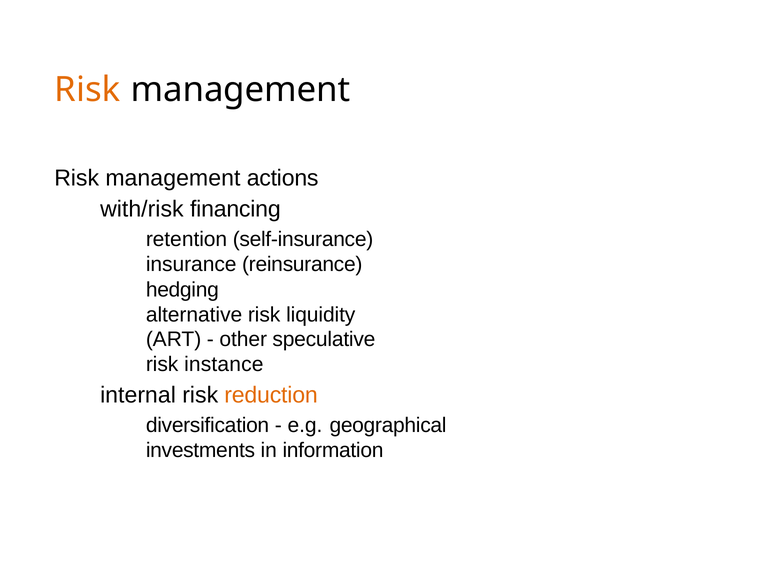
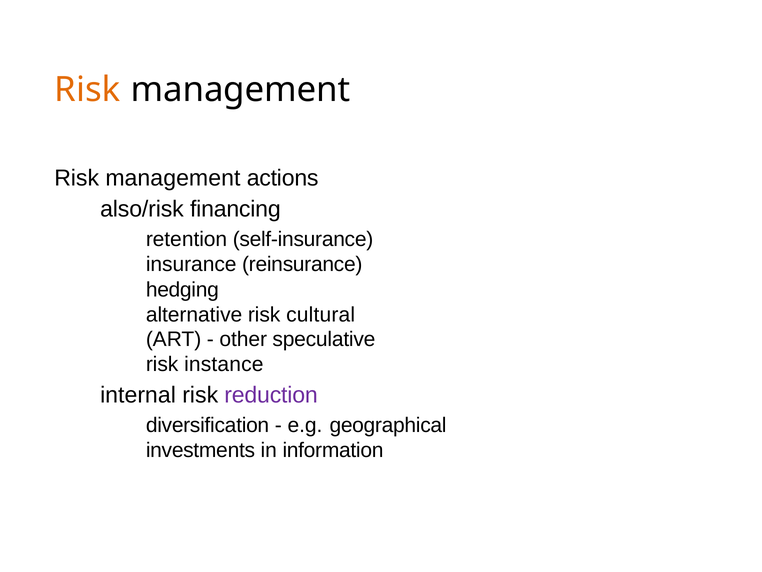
with/risk: with/risk -> also/risk
liquidity: liquidity -> cultural
reduction colour: orange -> purple
